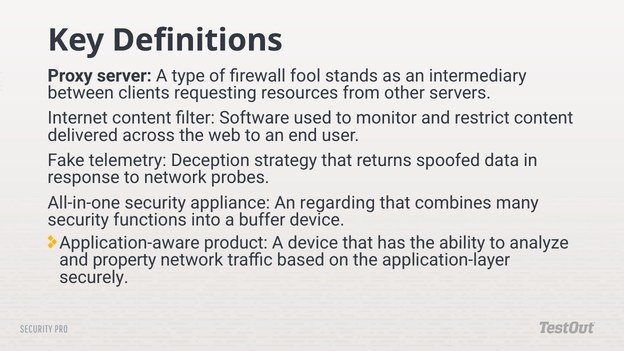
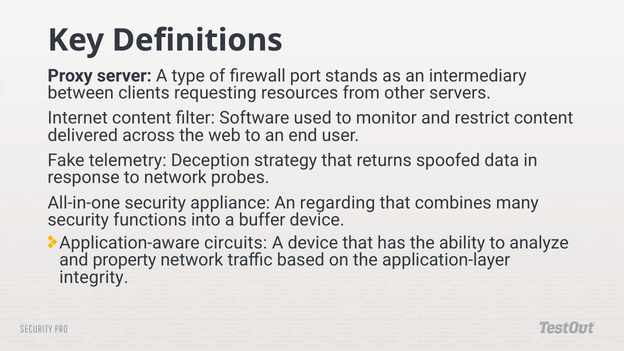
fool: fool -> port
product: product -> circuits
securely: securely -> integrity
